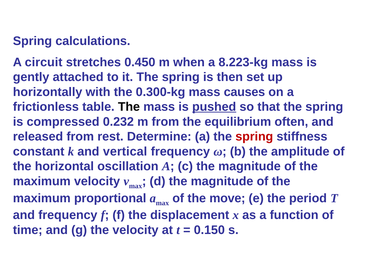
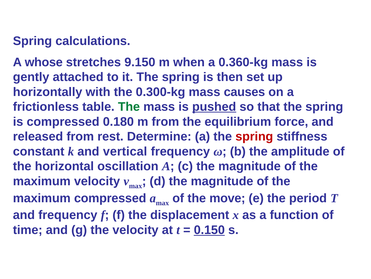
circuit: circuit -> whose
0.450: 0.450 -> 9.150
8.223-kg: 8.223-kg -> 0.360-kg
The at (129, 107) colour: black -> green
0.232: 0.232 -> 0.180
often: often -> force
maximum proportional: proportional -> compressed
0.150 underline: none -> present
